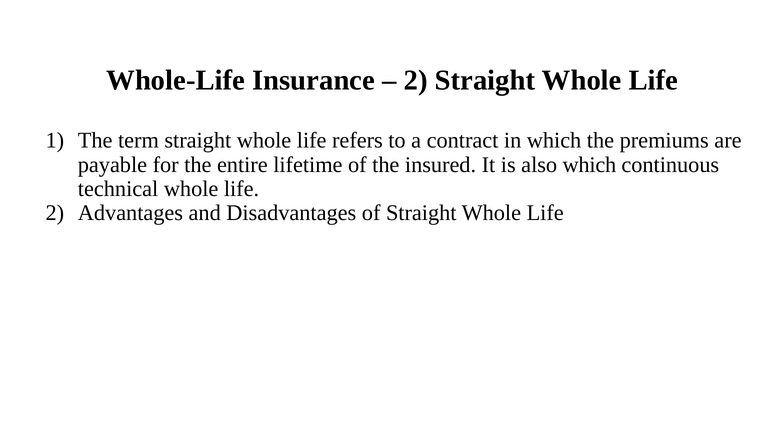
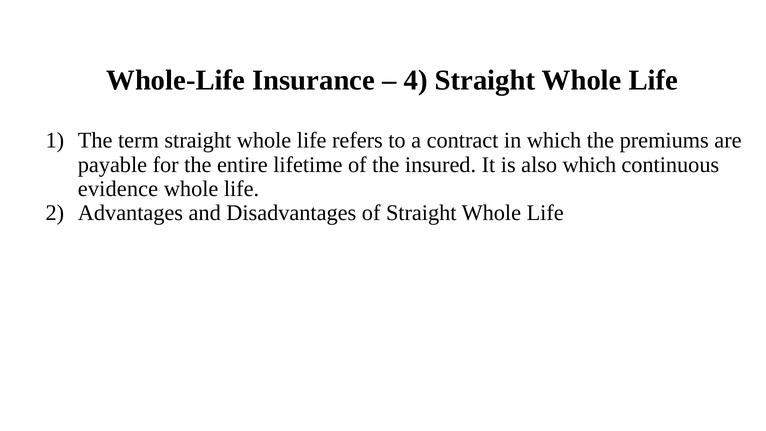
2 at (416, 80): 2 -> 4
technical: technical -> evidence
